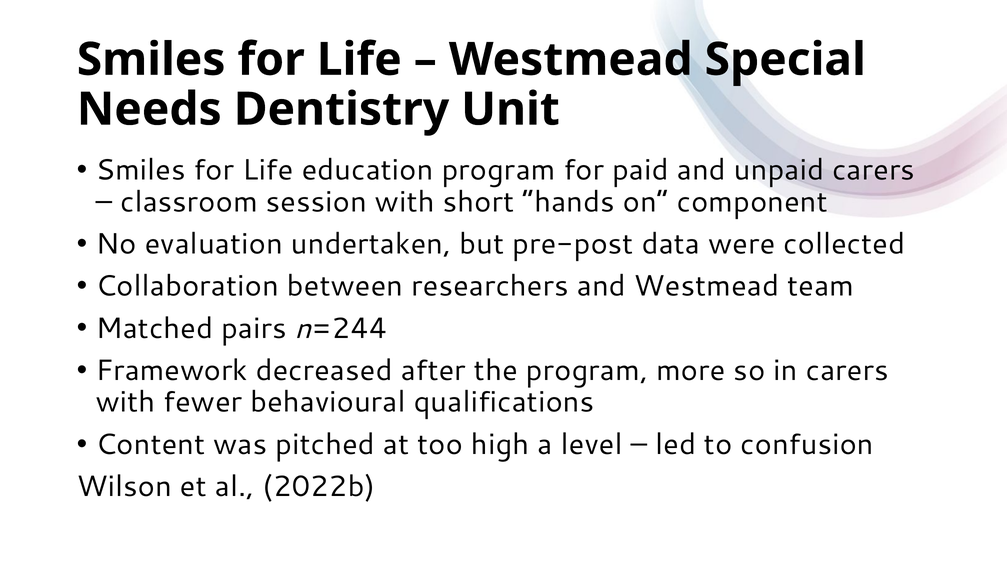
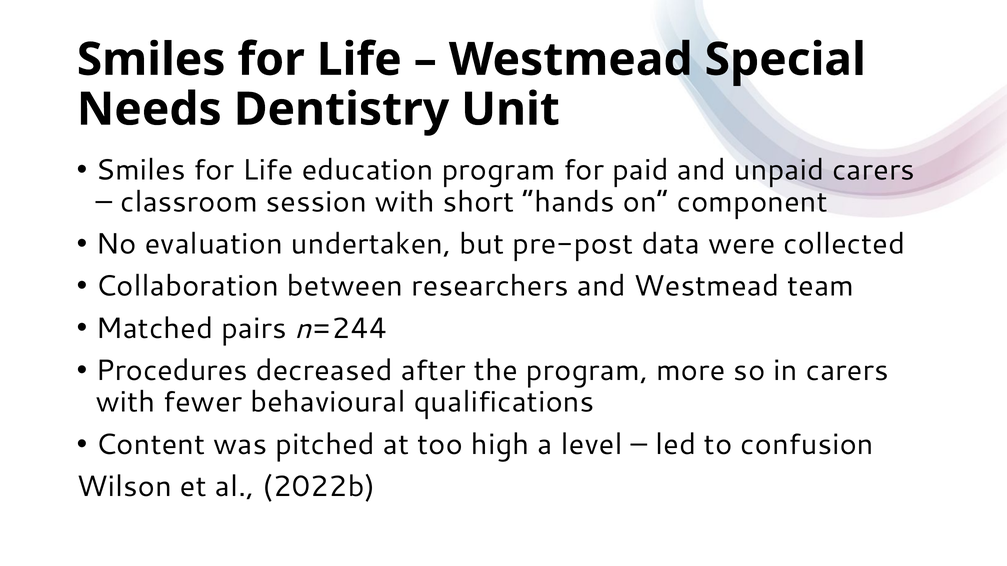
Framework: Framework -> Procedures
